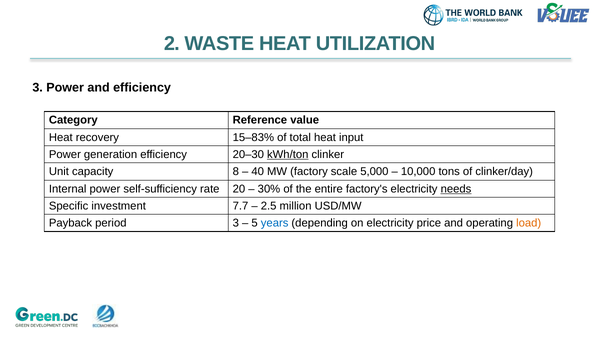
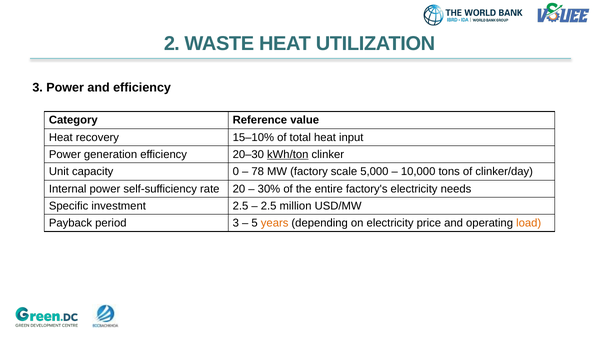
15–83%: 15–83% -> 15–10%
8: 8 -> 0
40: 40 -> 78
needs underline: present -> none
investment 7.7: 7.7 -> 2.5
years colour: blue -> orange
